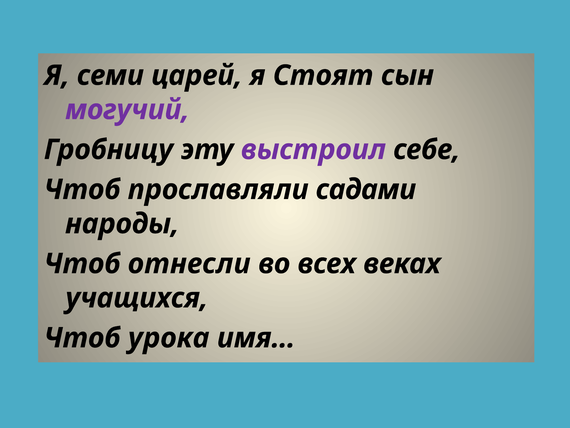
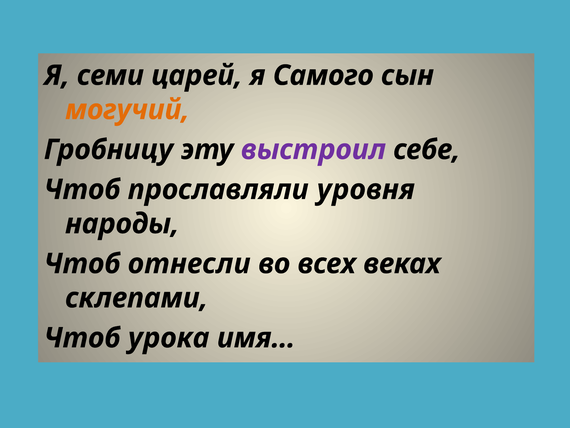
Стоят: Стоят -> Самого
могучий colour: purple -> orange
садами: садами -> уровня
учащихся: учащихся -> склепами
